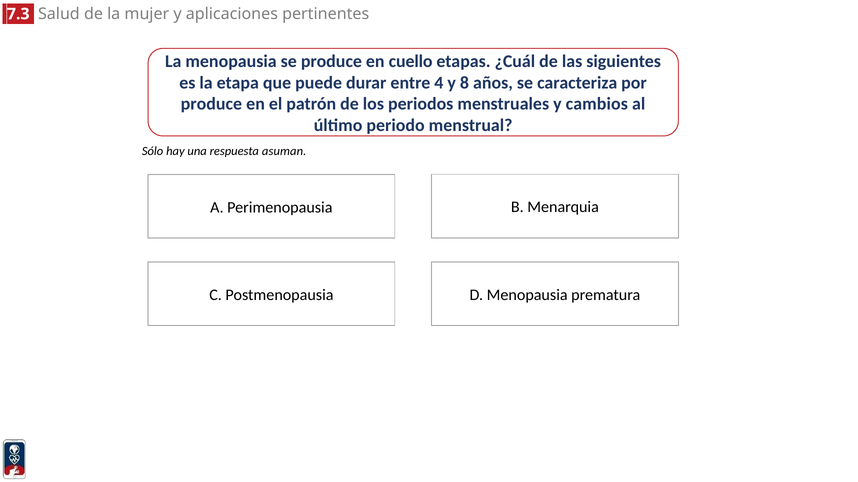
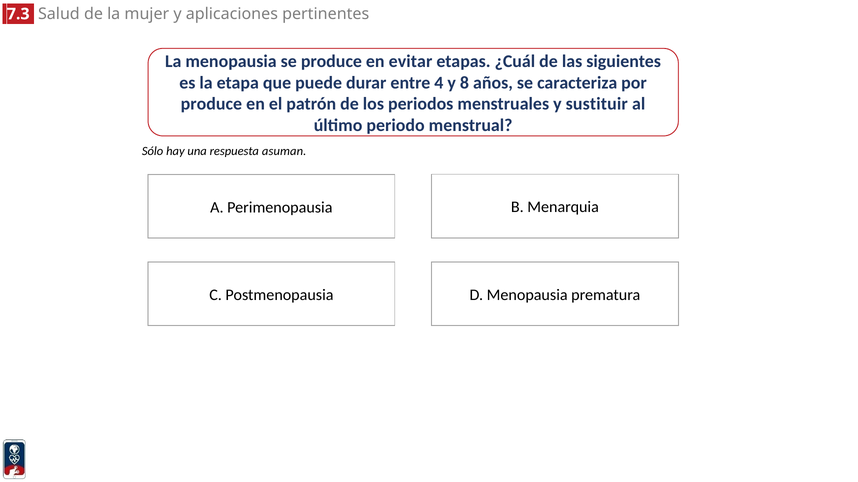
cuello: cuello -> evitar
cambios: cambios -> sustituir
